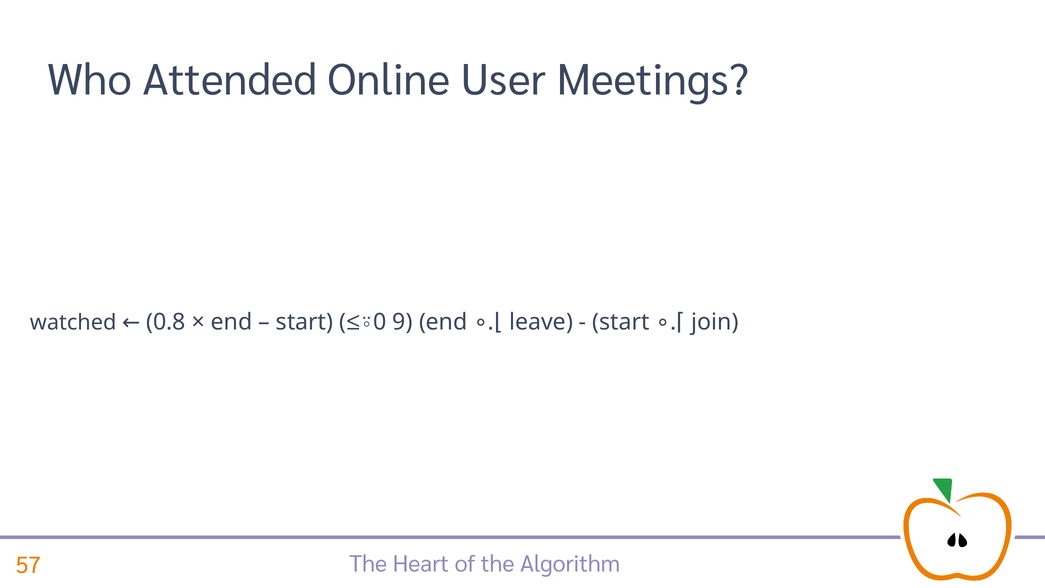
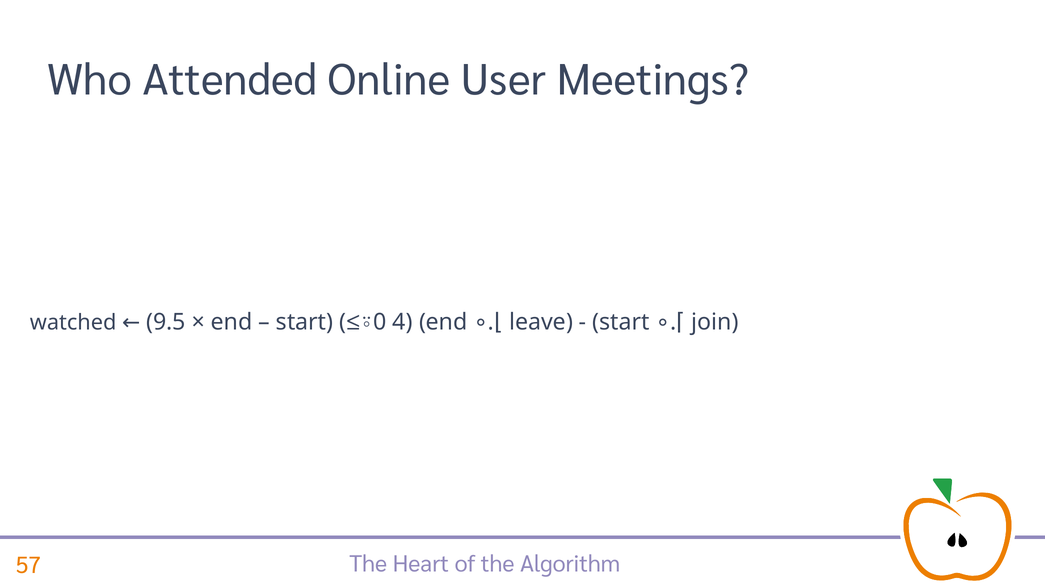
0.8: 0.8 -> 9.5
9: 9 -> 4
